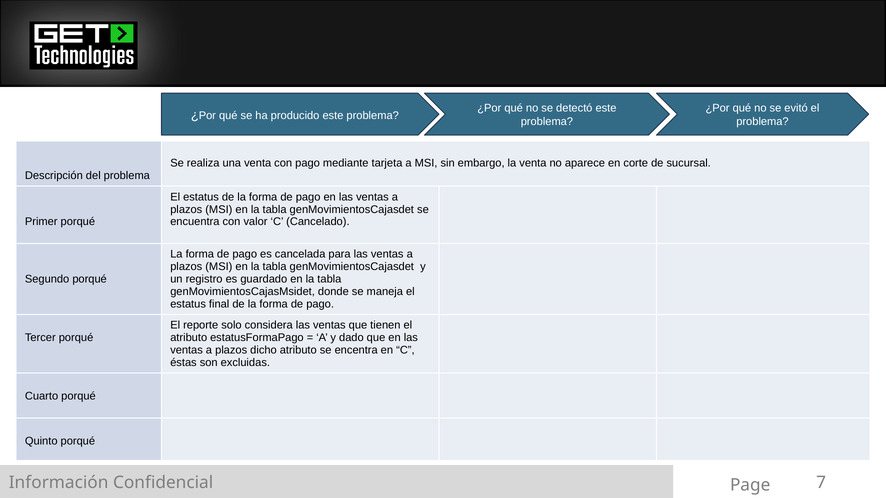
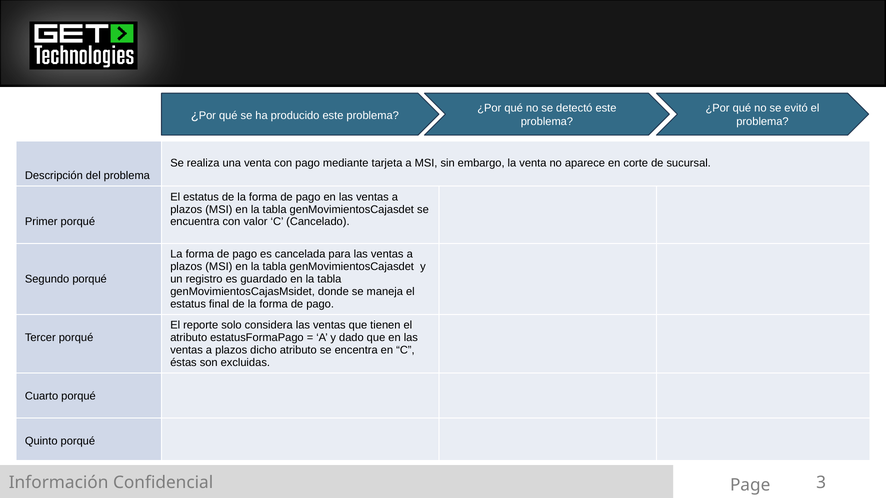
7: 7 -> 3
